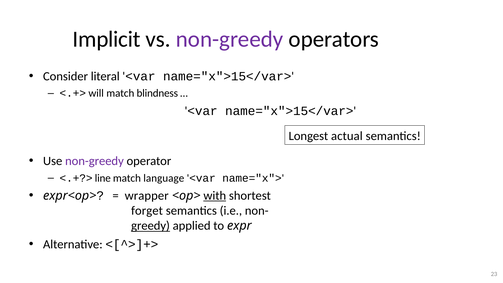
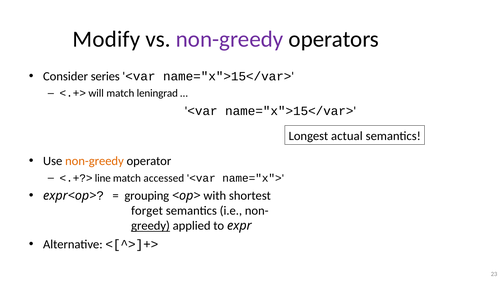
Implicit: Implicit -> Modify
literal: literal -> series
blindness: blindness -> leningrad
non-greedy at (94, 161) colour: purple -> orange
language: language -> accessed
wrapper: wrapper -> grouping
with underline: present -> none
